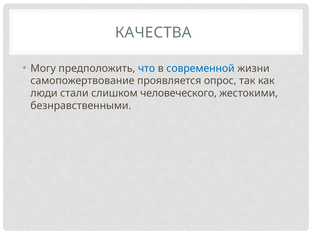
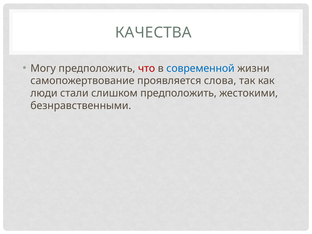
что colour: blue -> red
опрос: опрос -> слова
слишком человеческого: человеческого -> предположить
